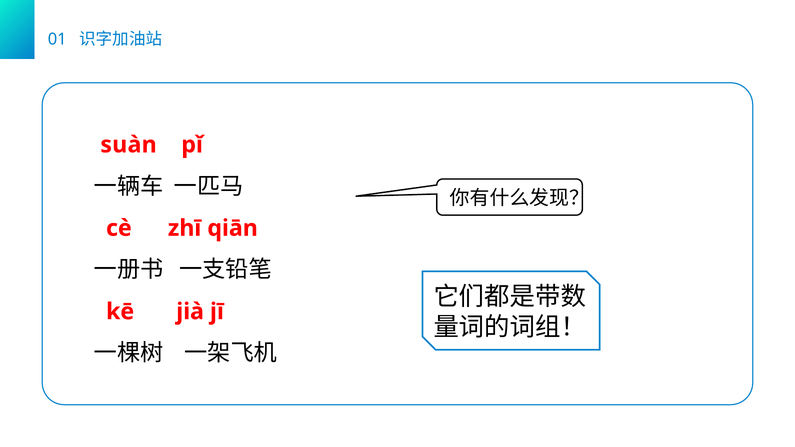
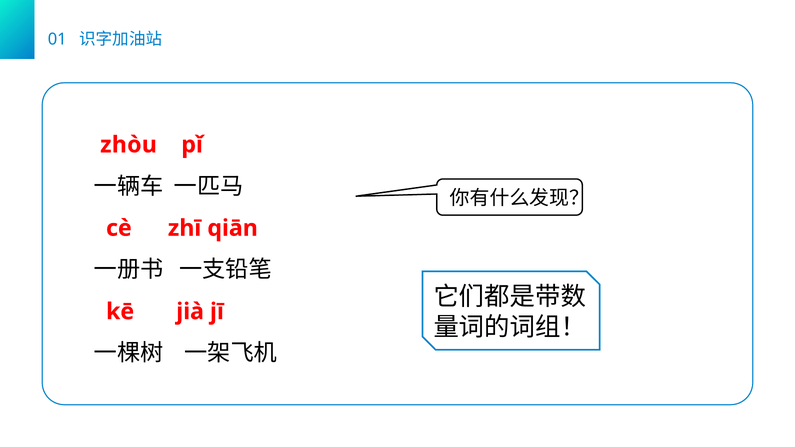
suàn: suàn -> zhòu
